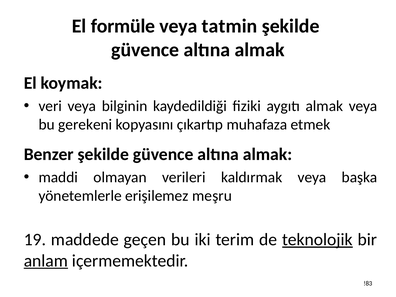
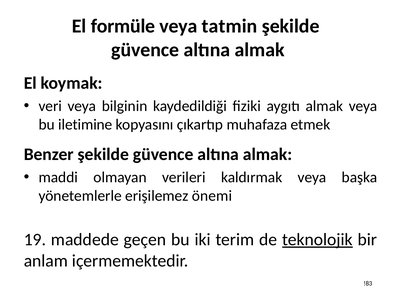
gerekeni: gerekeni -> iletimine
meşru: meşru -> önemi
anlam underline: present -> none
